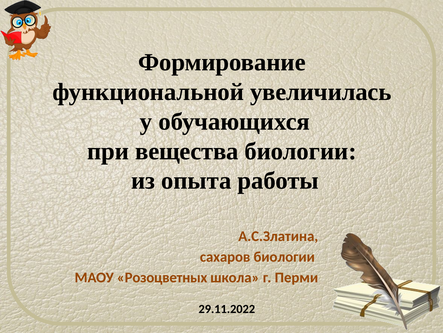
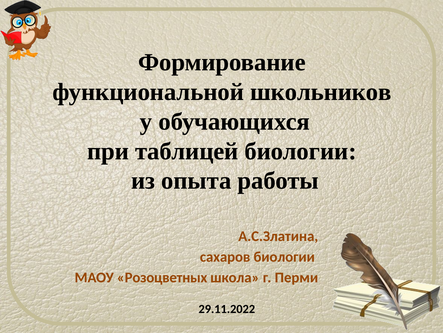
увеличилась: увеличилась -> школьников
вещества: вещества -> таблицей
